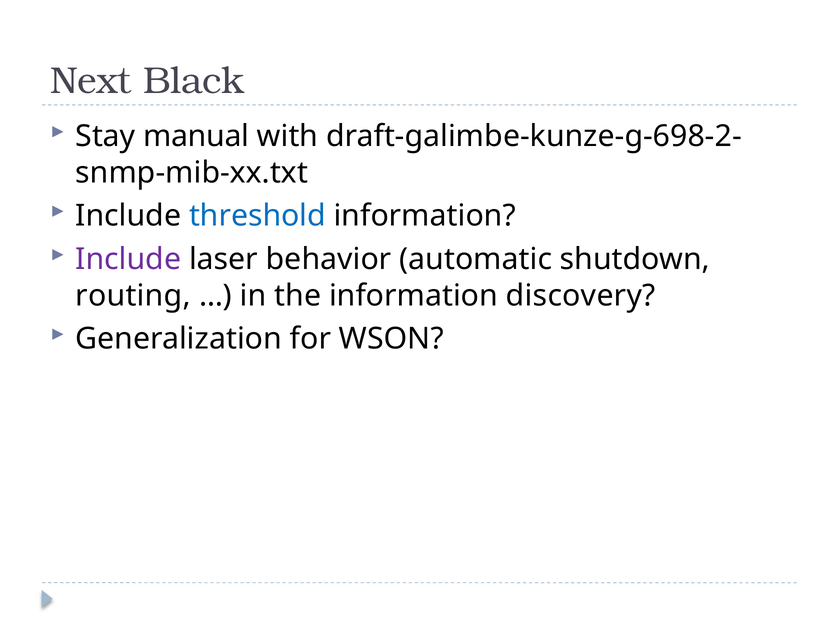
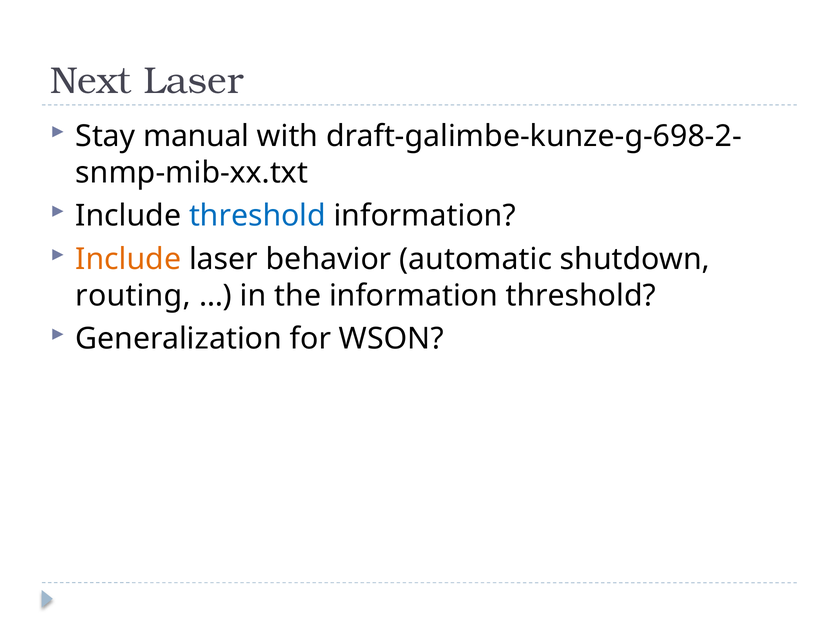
Next Black: Black -> Laser
Include at (128, 259) colour: purple -> orange
information discovery: discovery -> threshold
